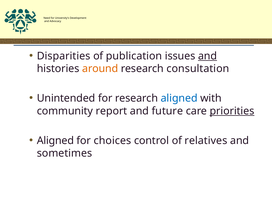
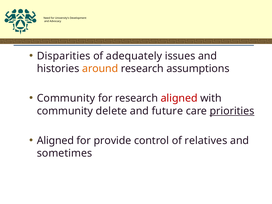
publication: publication -> adequately
and at (208, 56) underline: present -> none
consultation: consultation -> assumptions
Unintended at (66, 98): Unintended -> Community
aligned at (179, 98) colour: blue -> red
report: report -> delete
choices: choices -> provide
